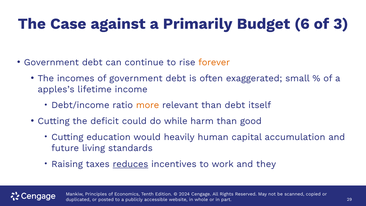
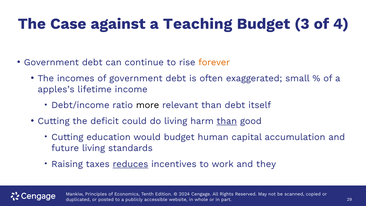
Primarily: Primarily -> Teaching
6: 6 -> 3
3: 3 -> 4
more colour: orange -> black
do while: while -> living
than at (227, 121) underline: none -> present
would heavily: heavily -> budget
